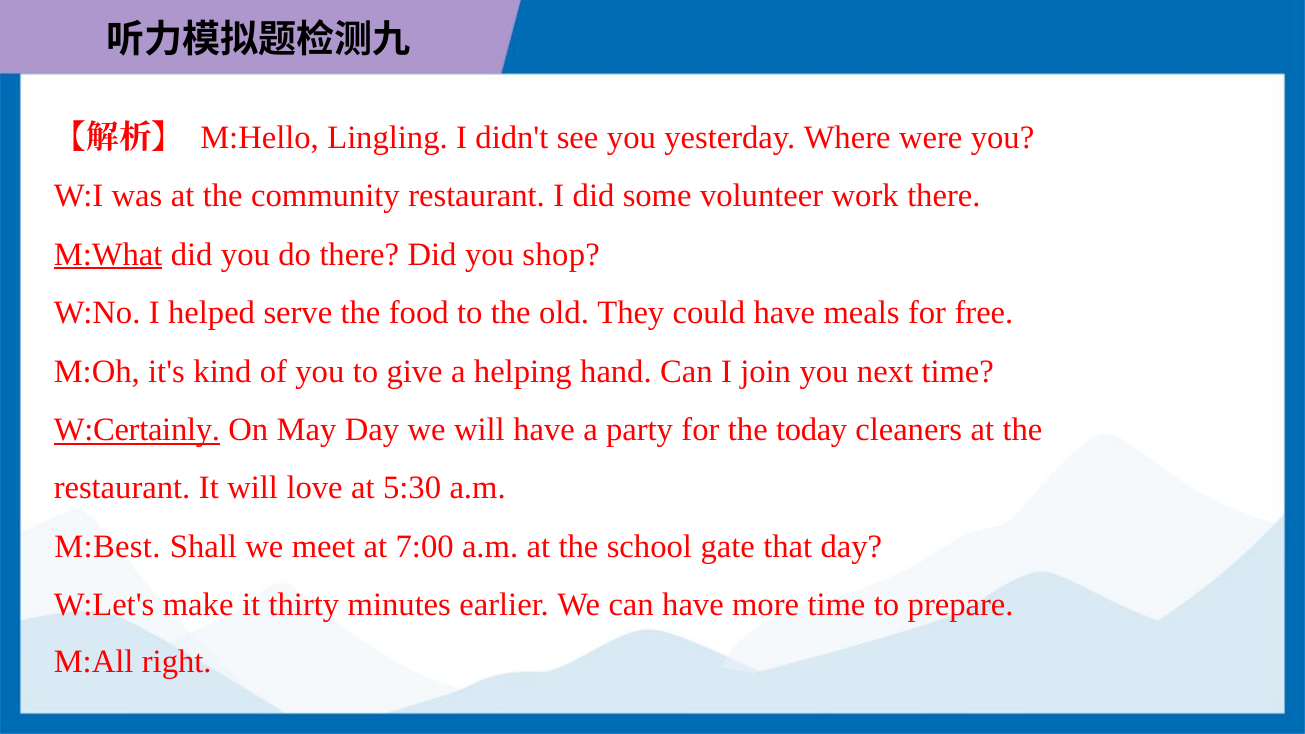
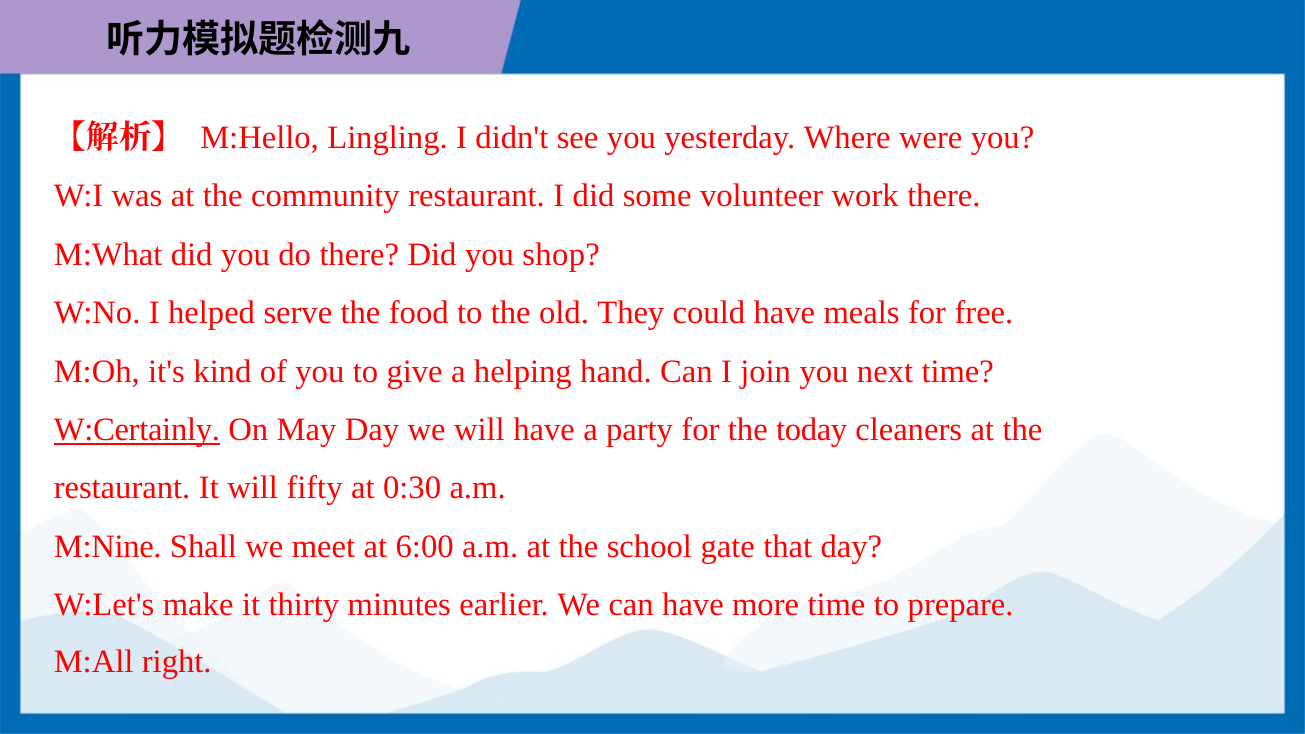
M:What underline: present -> none
love: love -> fifty
5:30: 5:30 -> 0:30
M:Best: M:Best -> M:Nine
7:00: 7:00 -> 6:00
